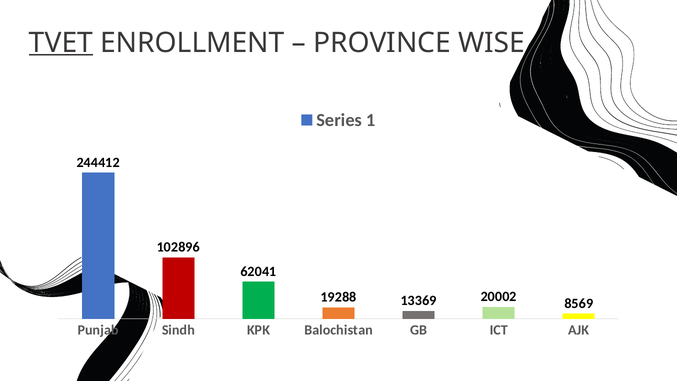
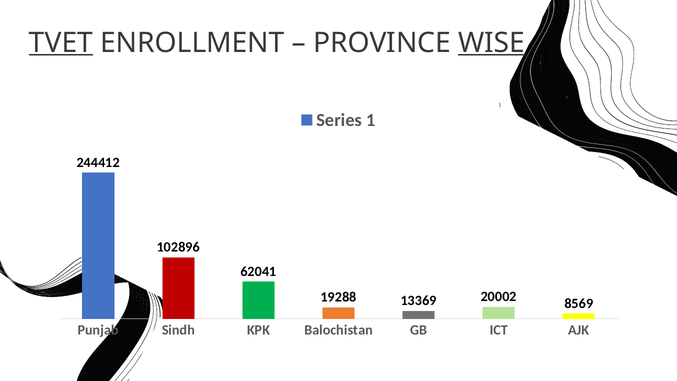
WISE underline: none -> present
